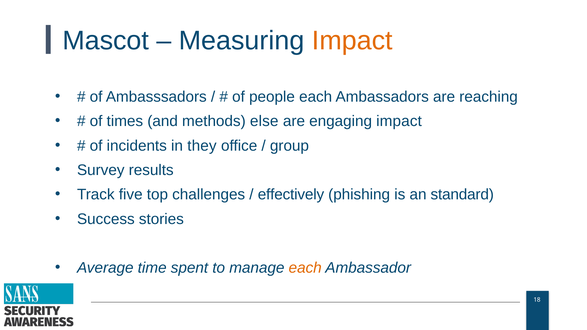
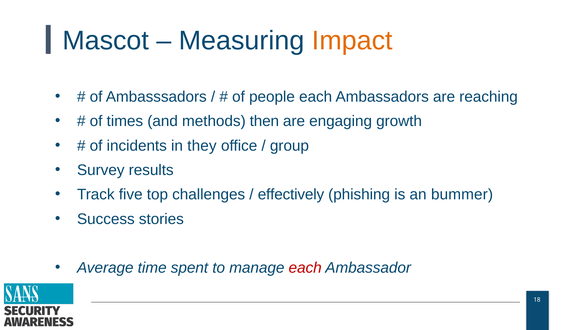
else: else -> then
engaging impact: impact -> growth
standard: standard -> bummer
each at (305, 268) colour: orange -> red
